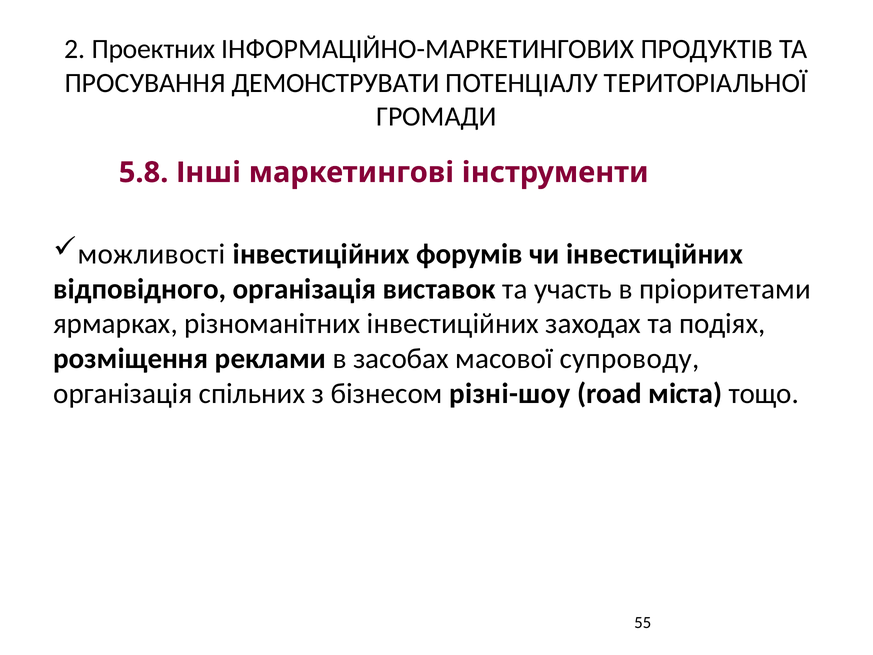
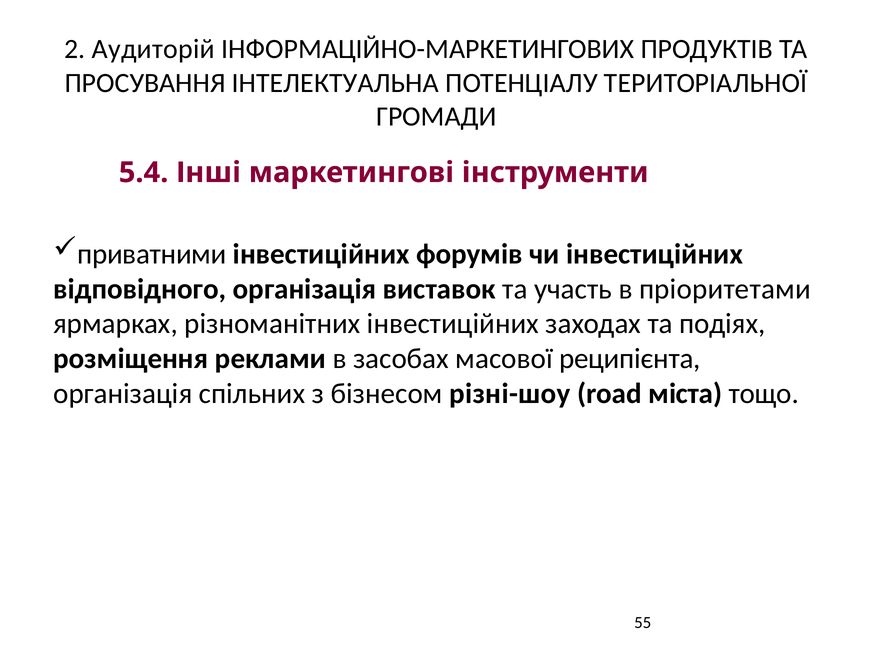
Проектних: Проектних -> Аудиторій
ДЕМОНСТРУВАТИ: ДЕМОНСТРУВАТИ -> ІНТЕЛЕКТУАЛЬНА
5.8: 5.8 -> 5.4
можливості: можливості -> приватними
супроводу: супроводу -> реципієнта
